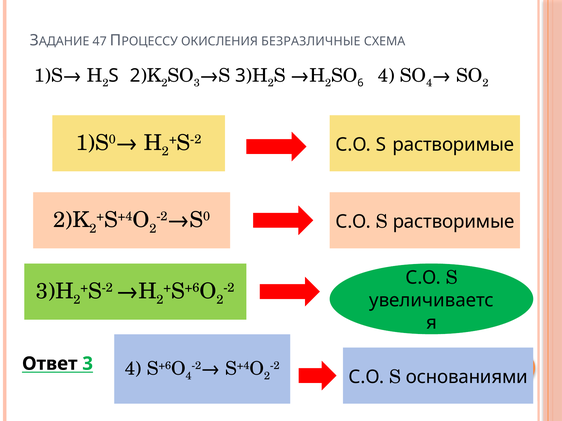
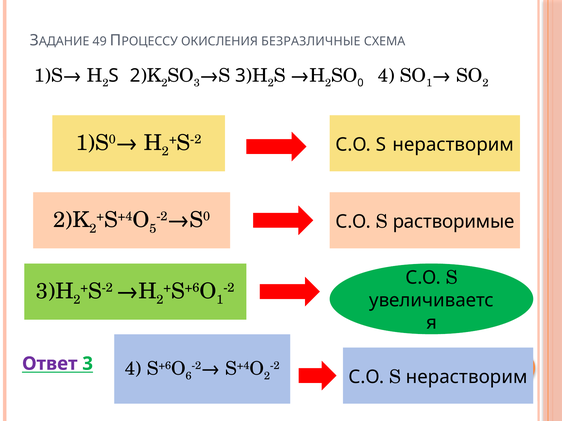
47: 47 -> 49
6: 6 -> 0
4 at (429, 83): 4 -> 1
растворимые at (453, 145): растворимые -> нерастворим
2 at (153, 229): 2 -> 5
2 at (220, 300): 2 -> 1
Ответ colour: black -> purple
4 at (189, 376): 4 -> 6
основаниями at (467, 377): основаниями -> нерастворим
